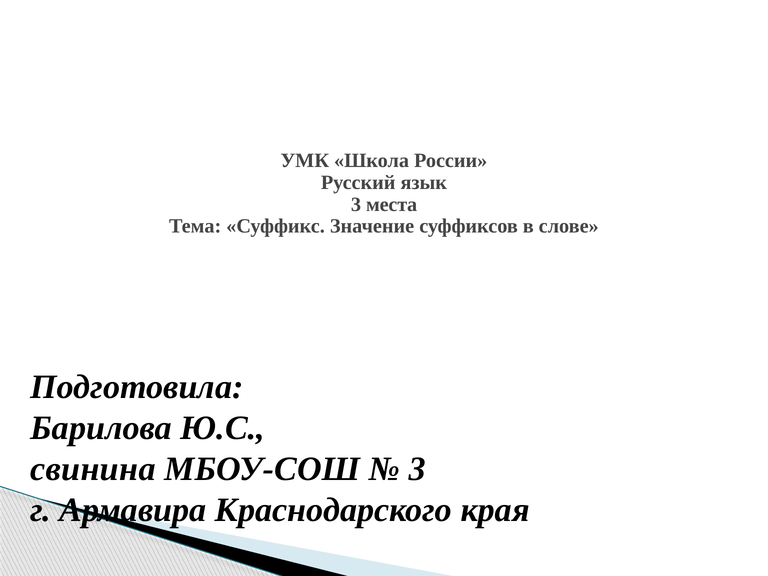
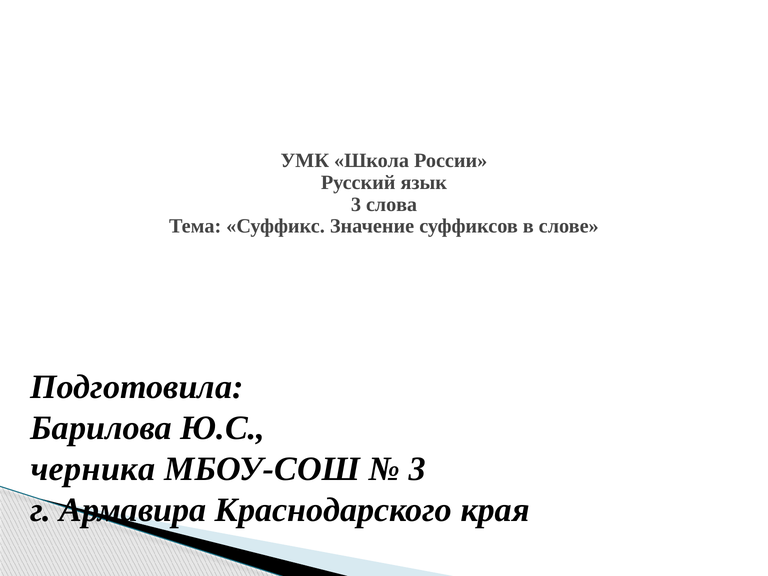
места: места -> слова
свинина: свинина -> черника
